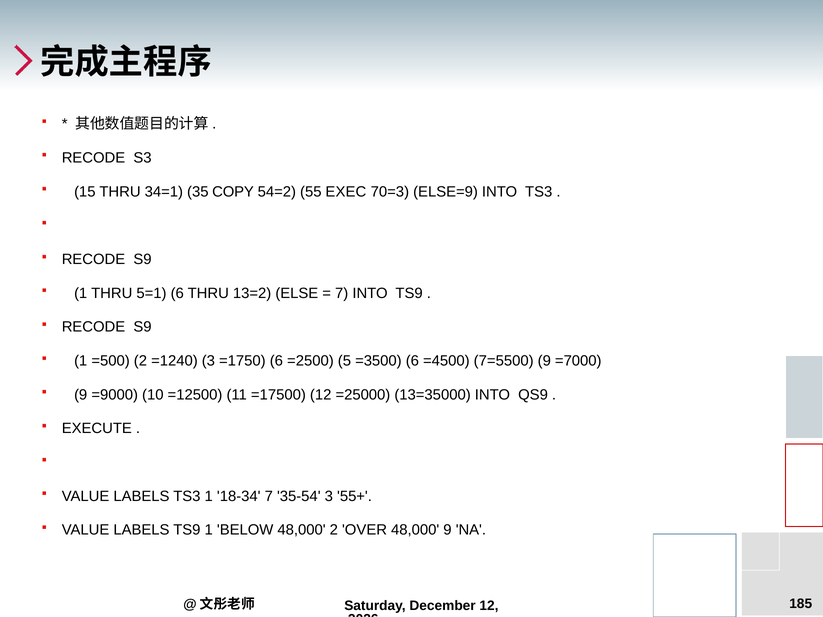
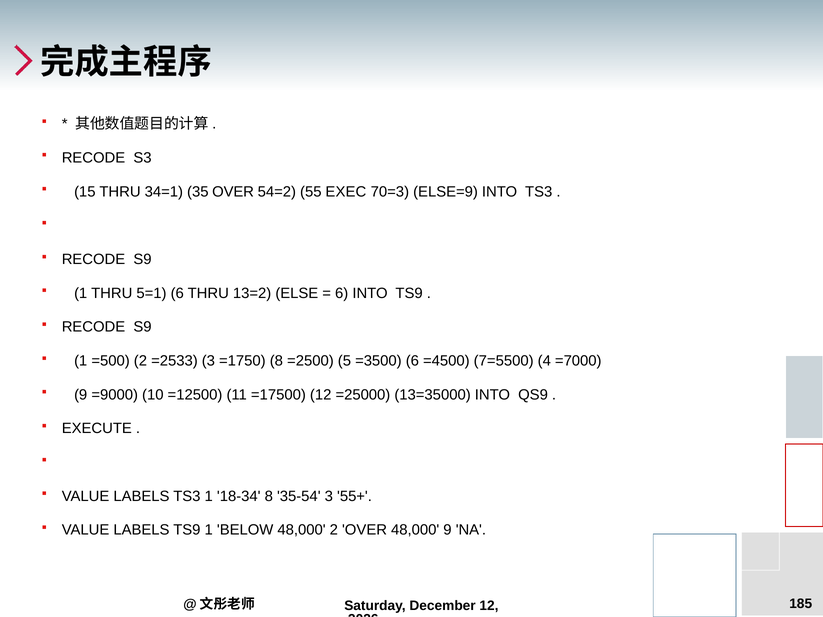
35 COPY: COPY -> OVER
7 at (342, 293): 7 -> 6
=1240: =1240 -> =2533
=1750 6: 6 -> 8
7=5500 9: 9 -> 4
18-34 7: 7 -> 8
